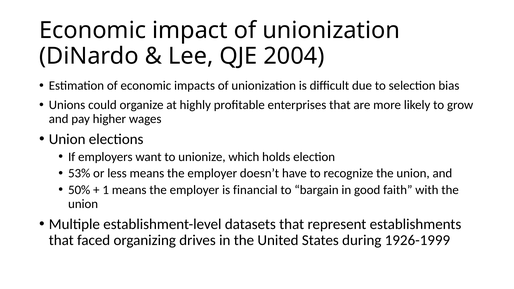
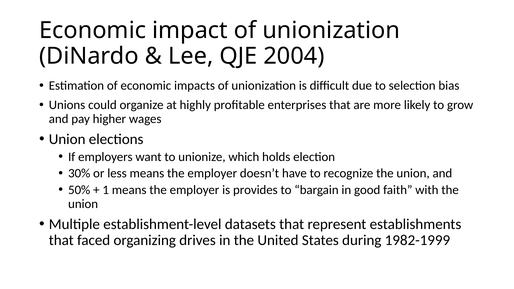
53%: 53% -> 30%
financial: financial -> provides
1926-1999: 1926-1999 -> 1982-1999
